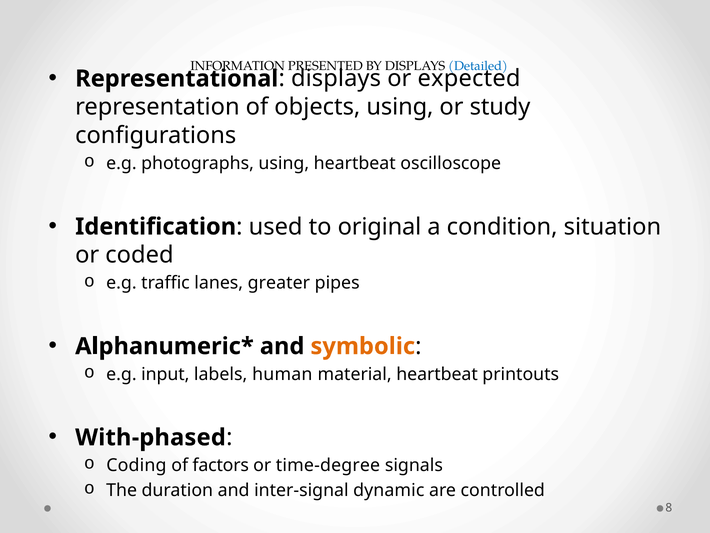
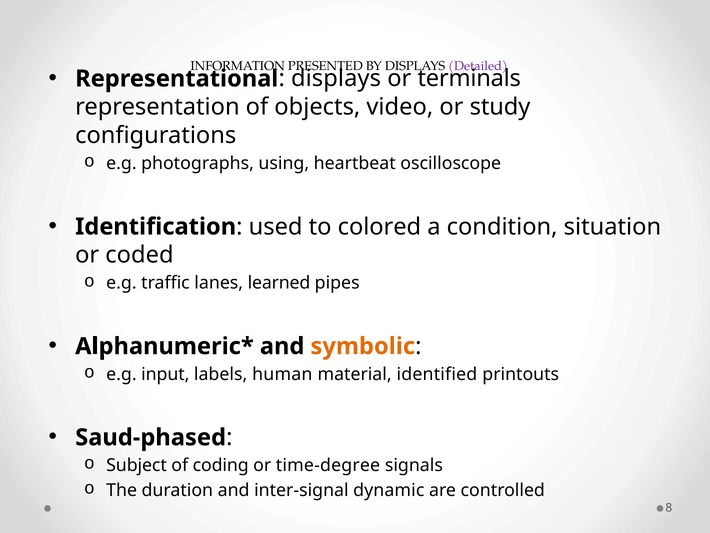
Detailed colour: blue -> purple
expected: expected -> terminals
objects using: using -> video
original: original -> colored
greater: greater -> learned
material heartbeat: heartbeat -> identified
With-phased: With-phased -> Saud-phased
Coding: Coding -> Subject
factors: factors -> coding
